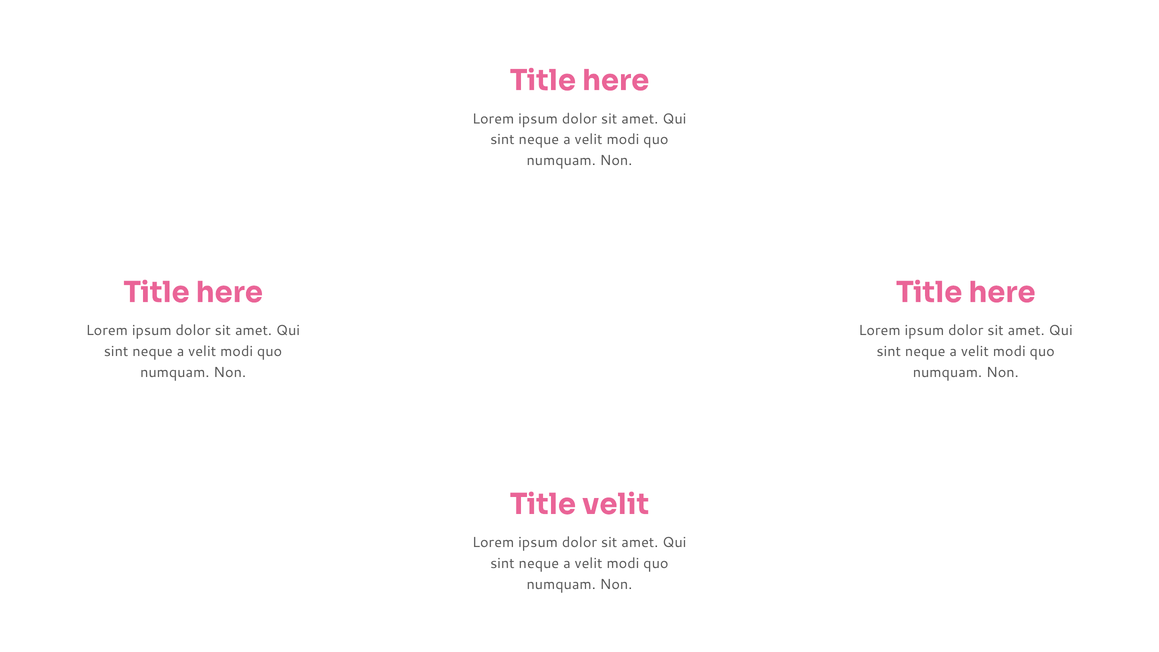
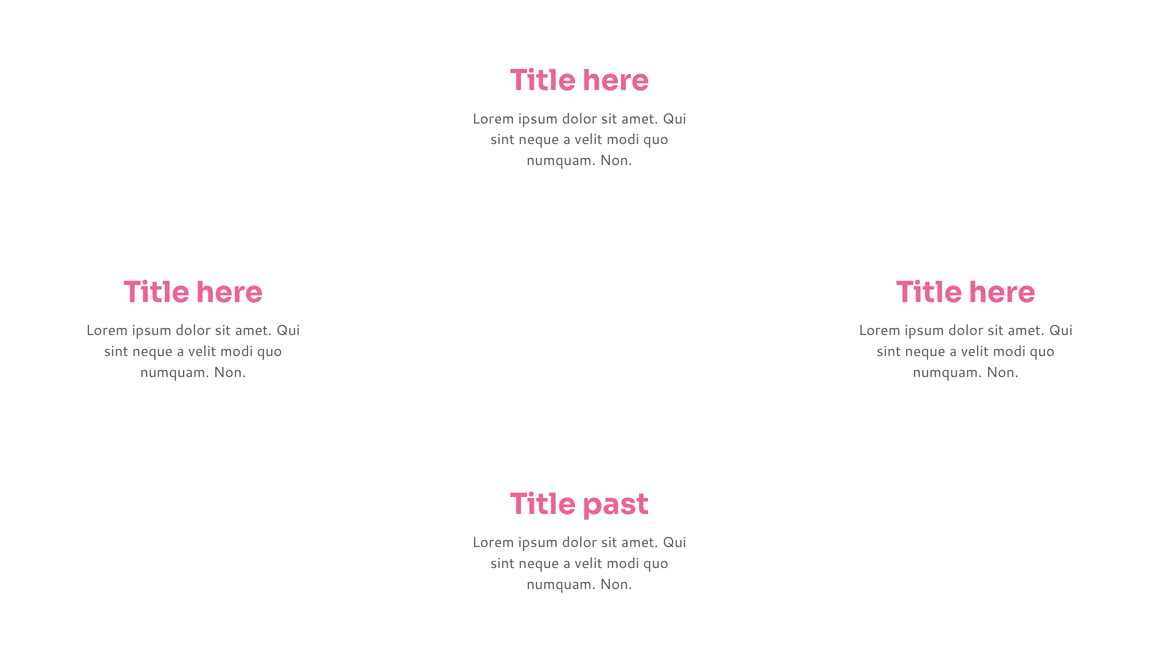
Title velit: velit -> past
